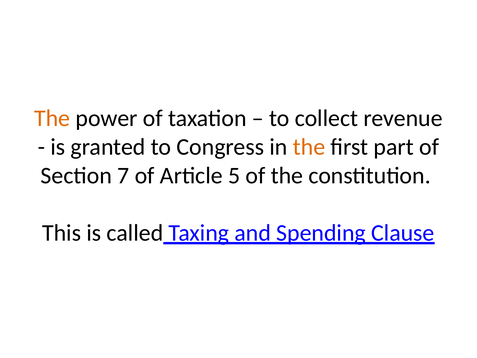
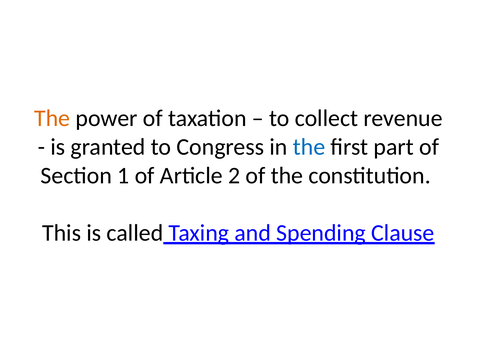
the at (309, 147) colour: orange -> blue
7: 7 -> 1
5: 5 -> 2
